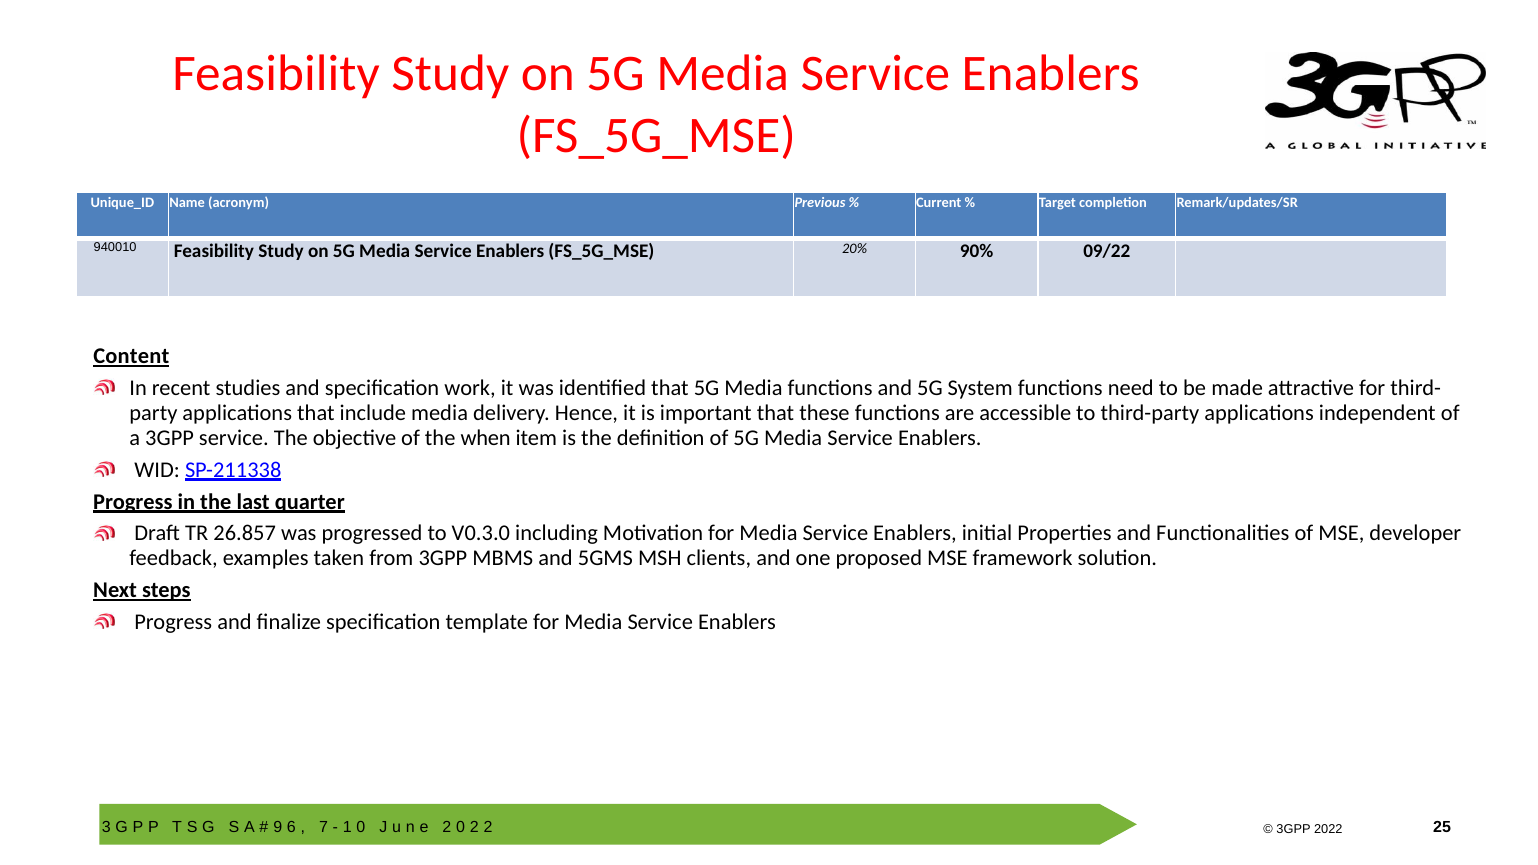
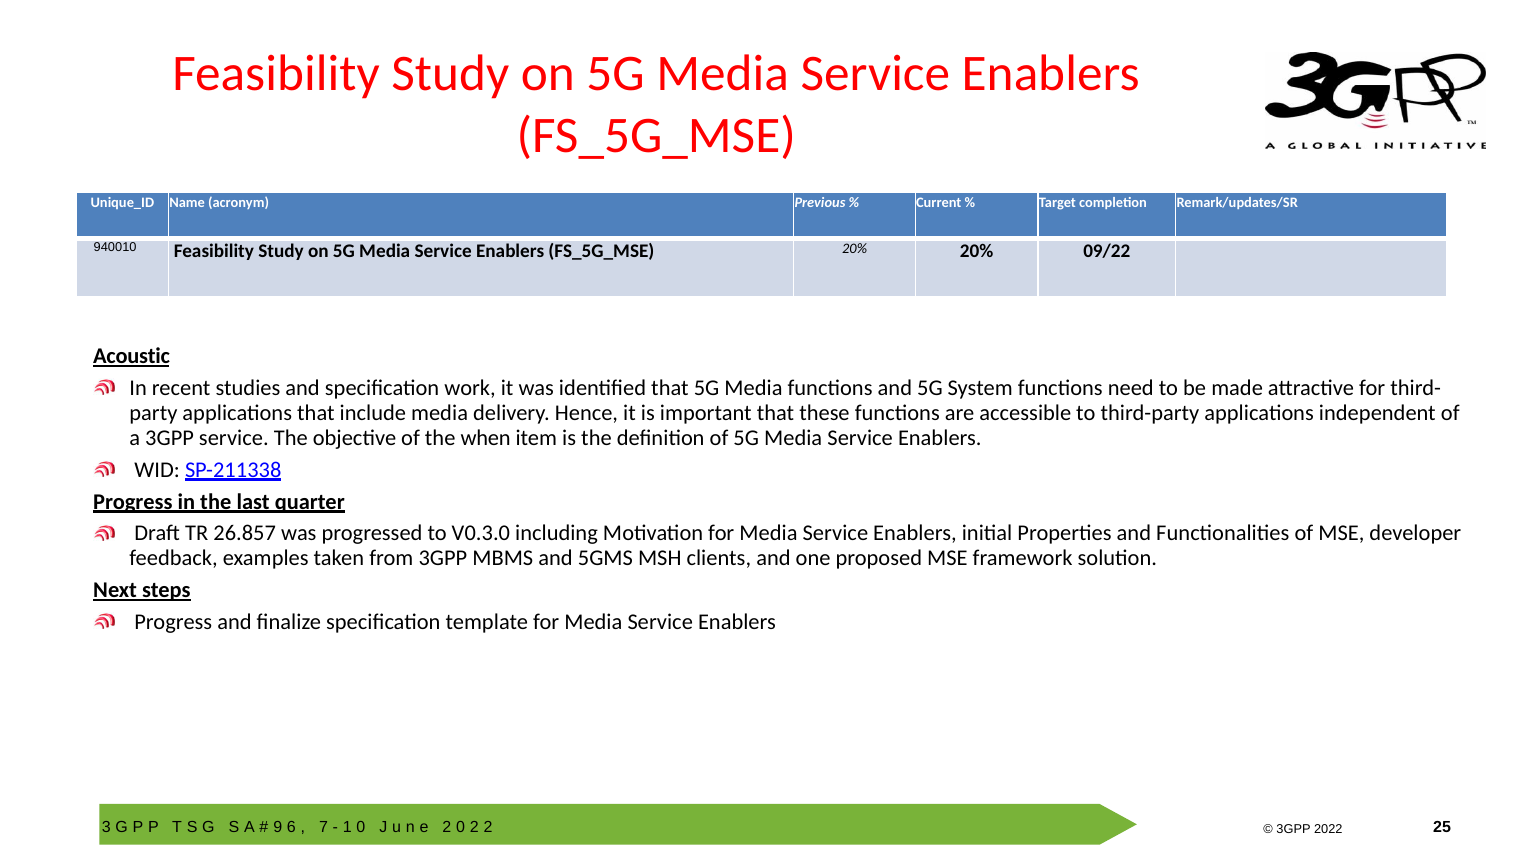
20% 90%: 90% -> 20%
Content: Content -> Acoustic
